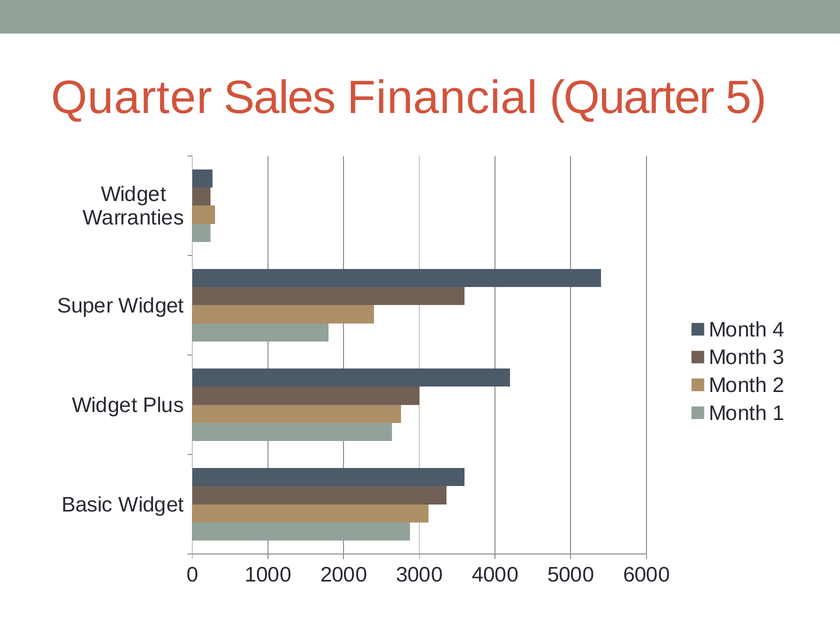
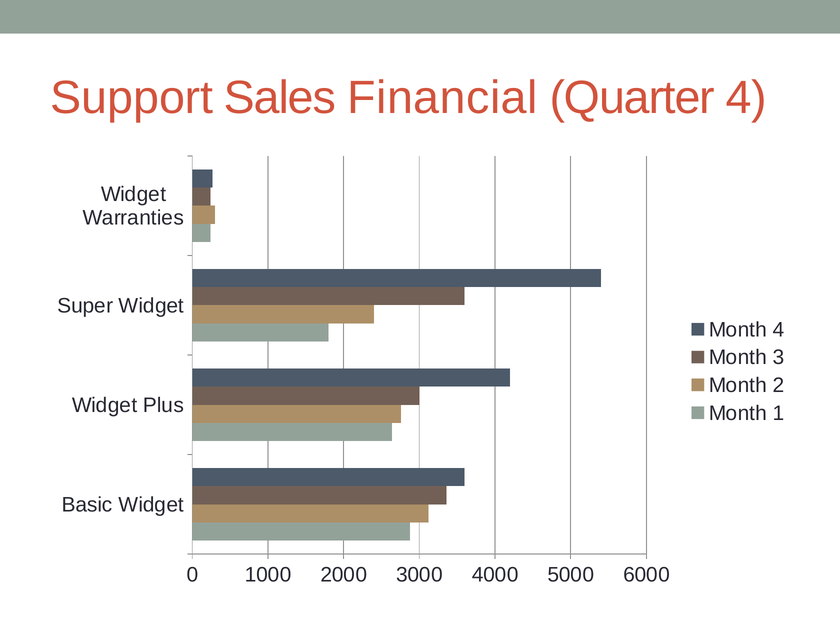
Quarter at (132, 98): Quarter -> Support
Quarter 5: 5 -> 4
